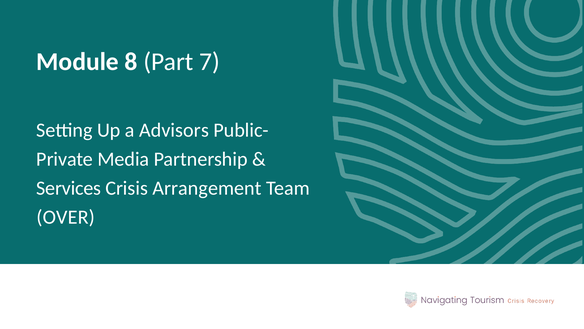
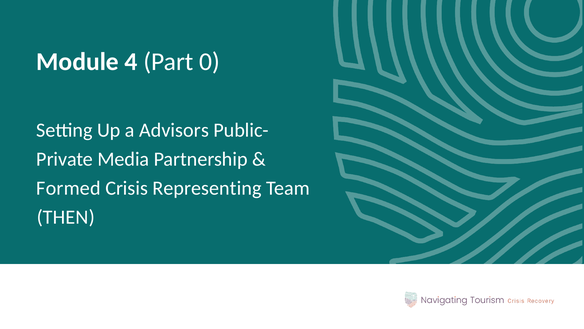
8: 8 -> 4
7: 7 -> 0
Services: Services -> Formed
Arrangement: Arrangement -> Representing
OVER: OVER -> THEN
